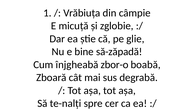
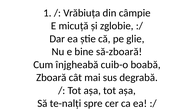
să-zăpadă: să-zăpadă -> să-zboară
zbor-o: zbor-o -> cuib-o
